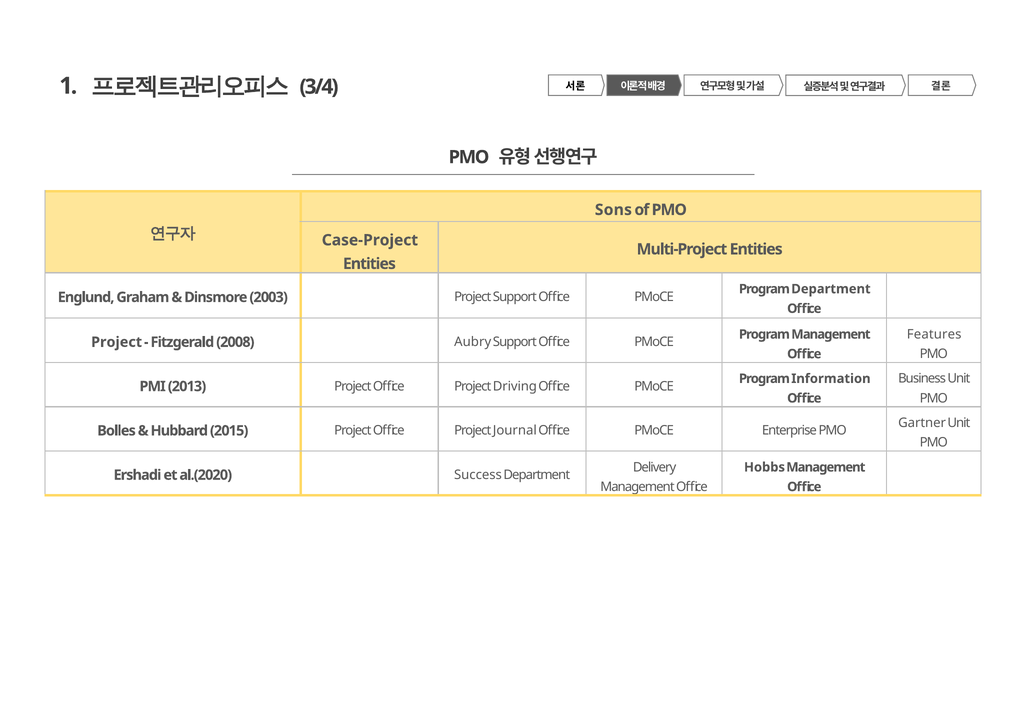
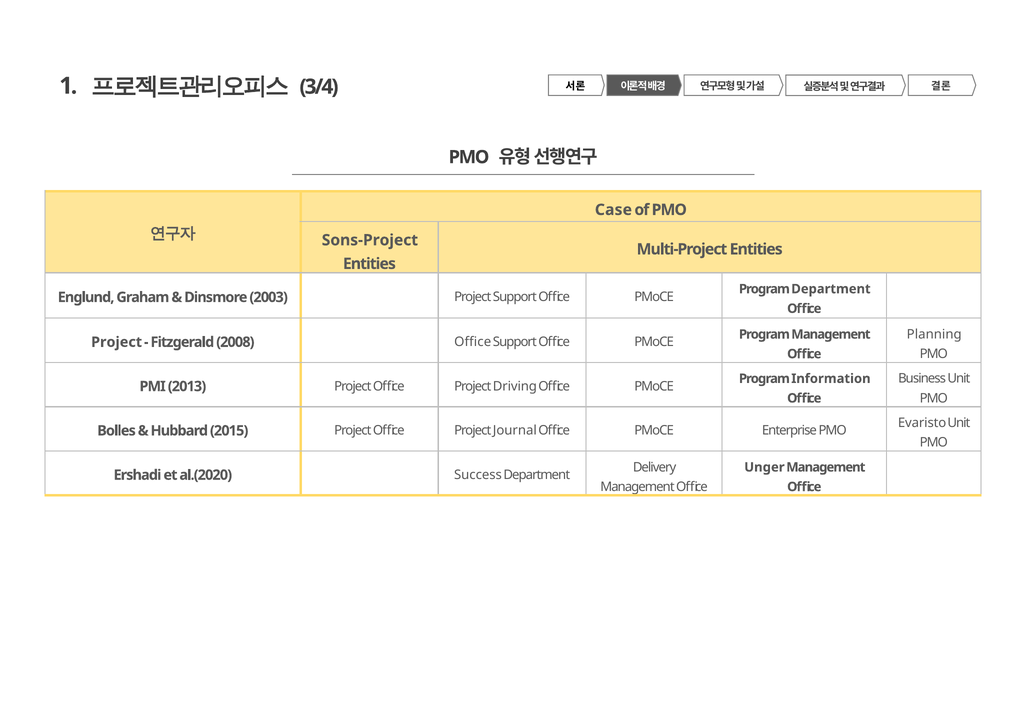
Sons: Sons -> Case
Case-Project: Case-Project -> Sons-Project
Features: Features -> Planning
2008 Aubry: Aubry -> Office
Gartner: Gartner -> Evaristo
Hobbs: Hobbs -> Unger
